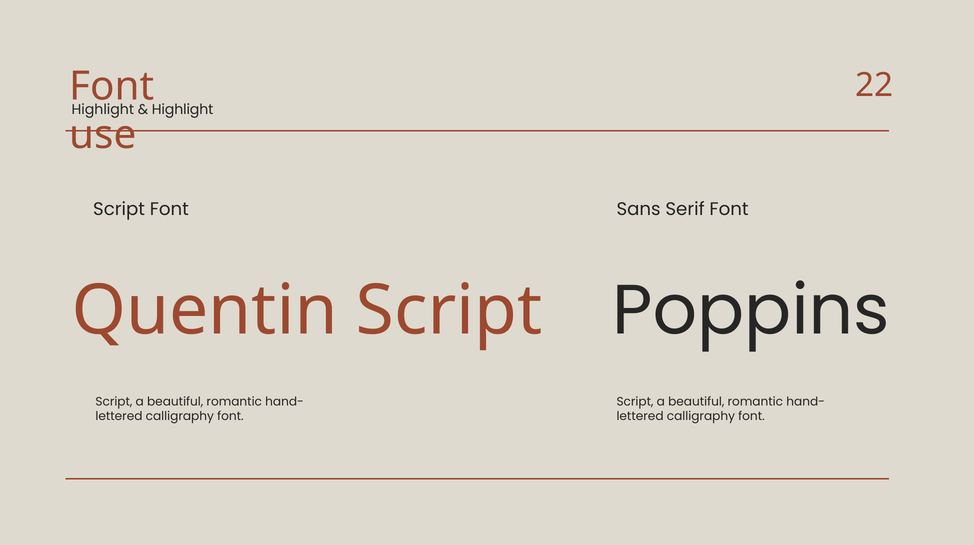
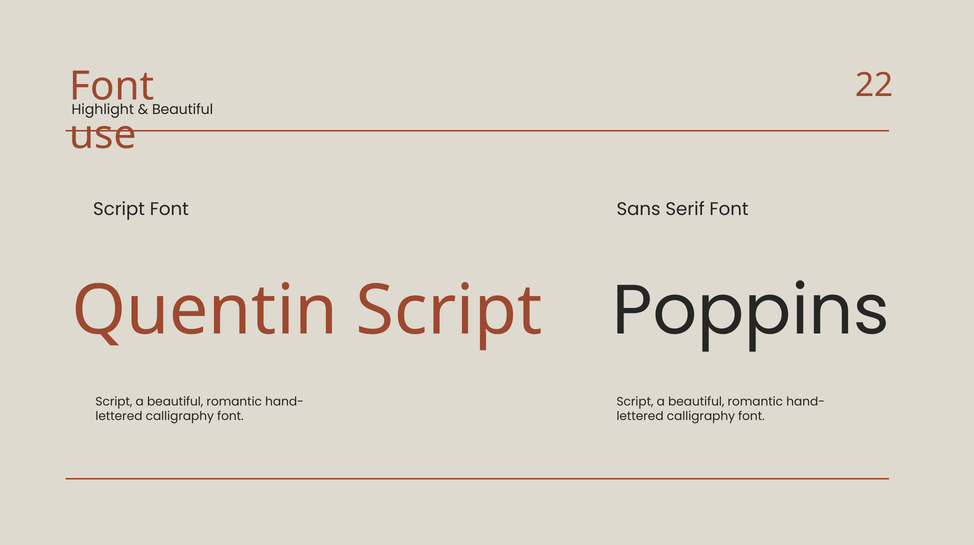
Highlight at (183, 109): Highlight -> Beautiful
